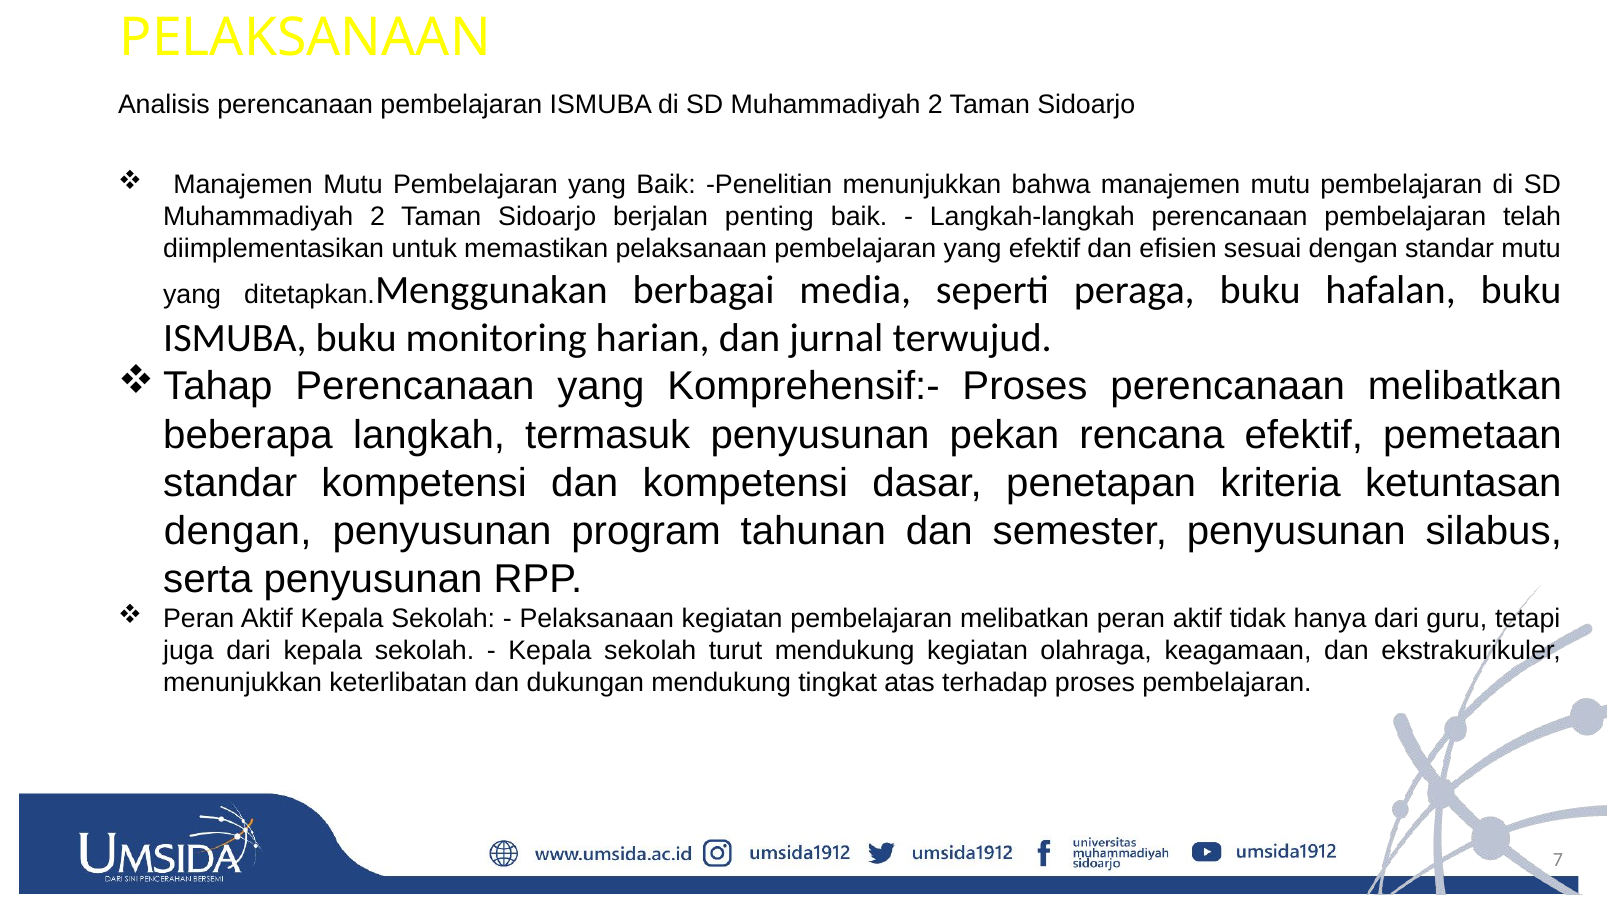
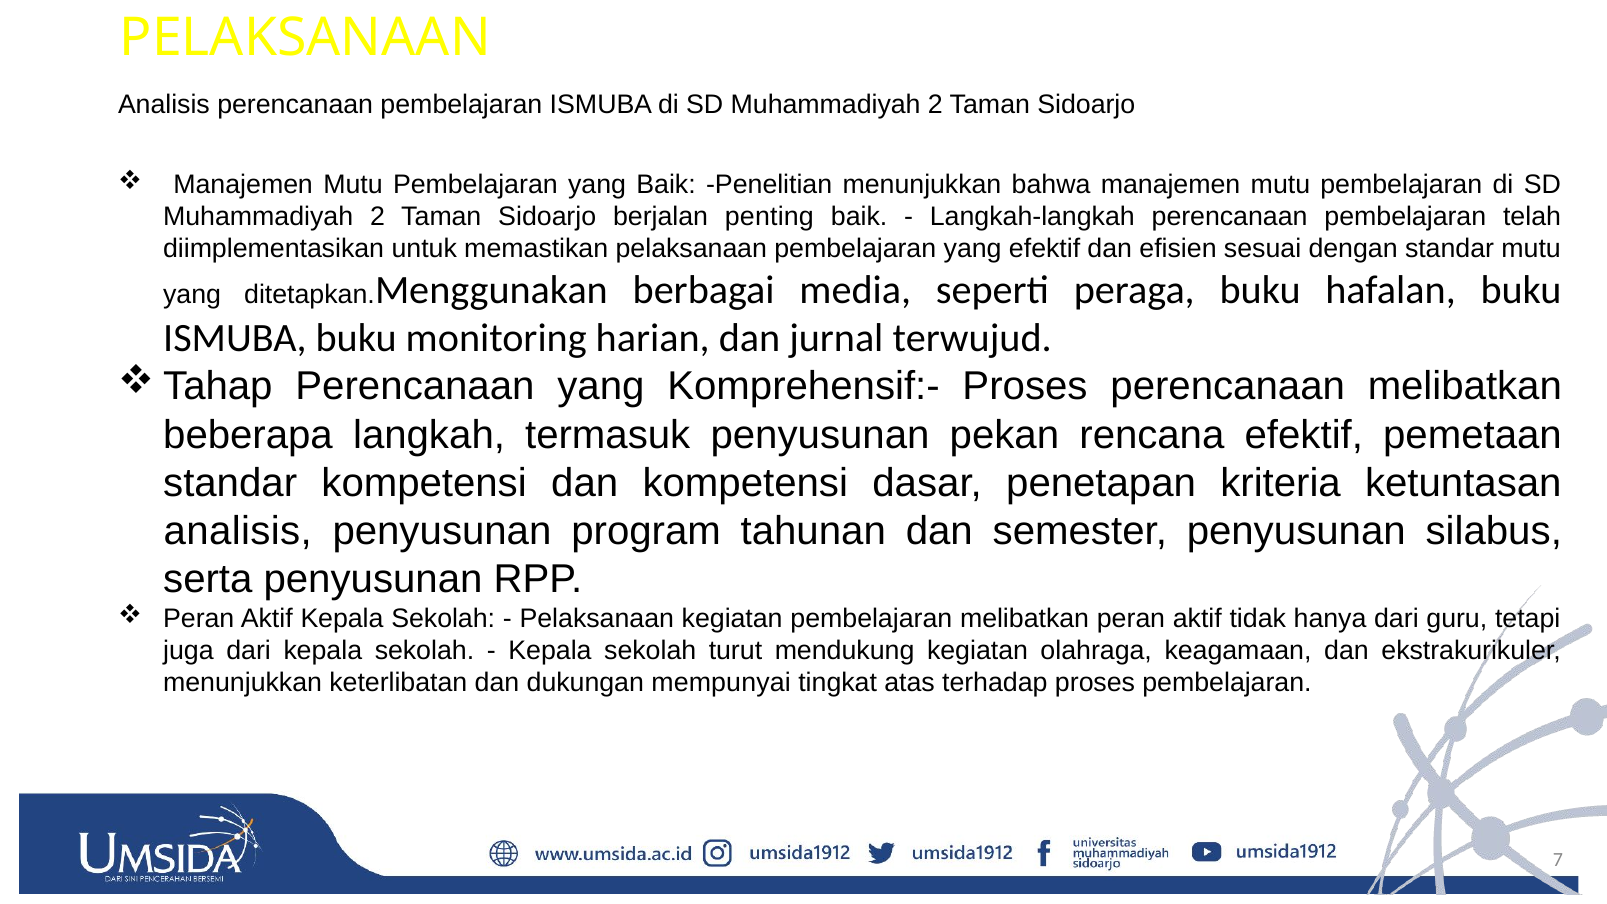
dengan at (238, 531): dengan -> analisis
dukungan mendukung: mendukung -> mempunyai
